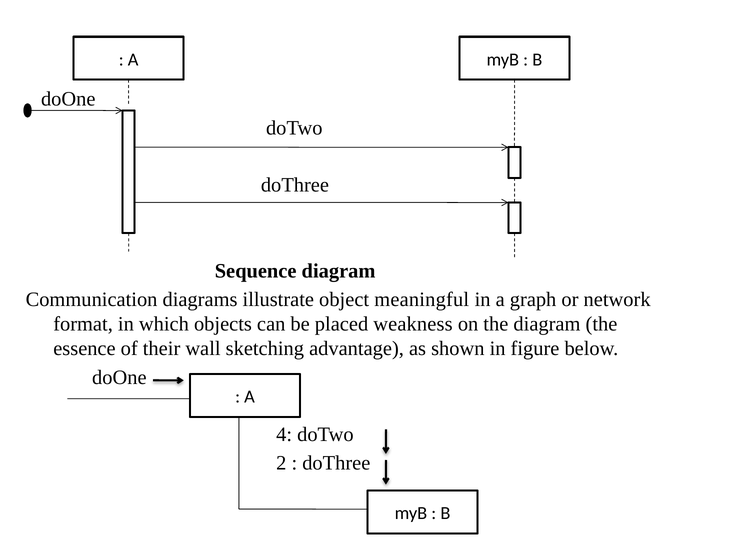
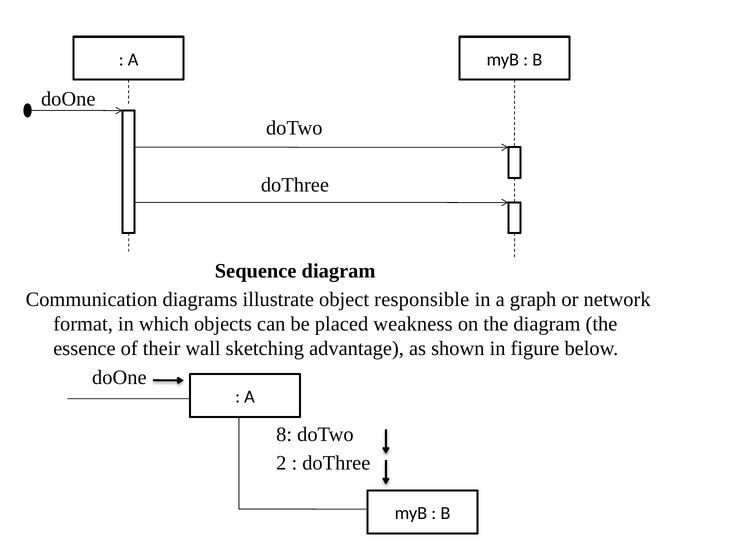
meaningful: meaningful -> responsible
4: 4 -> 8
